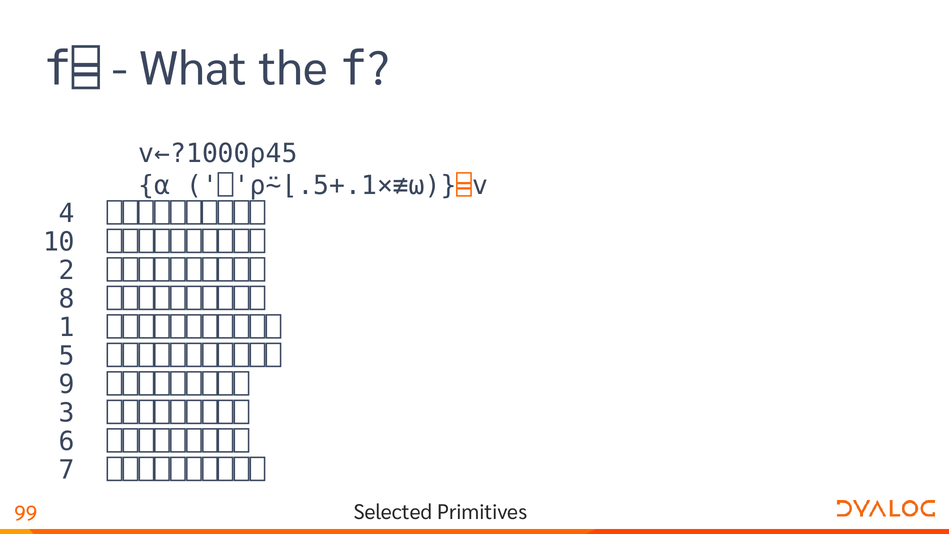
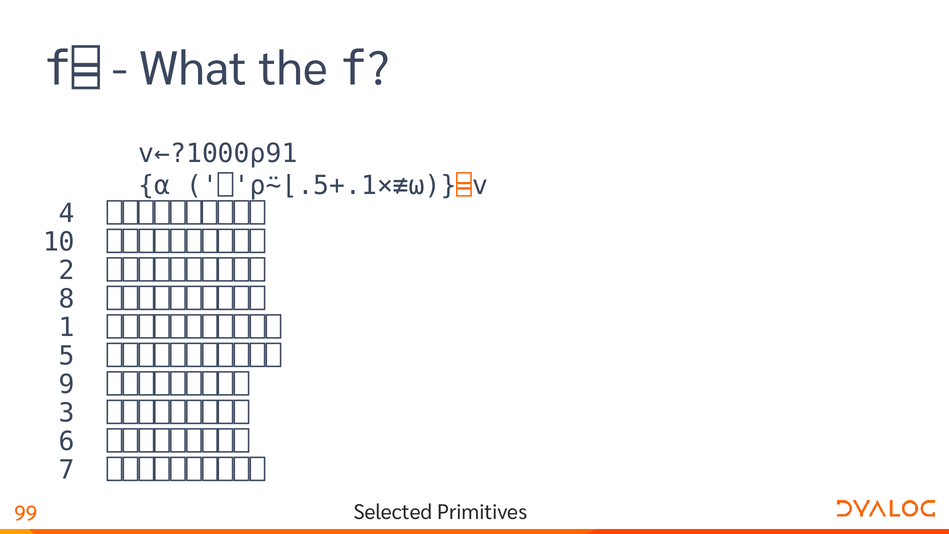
v←?1000⍴45: v←?1000⍴45 -> v←?1000⍴91
